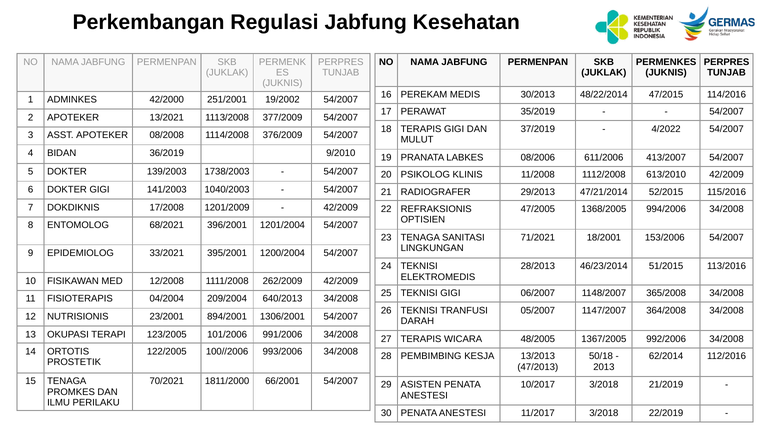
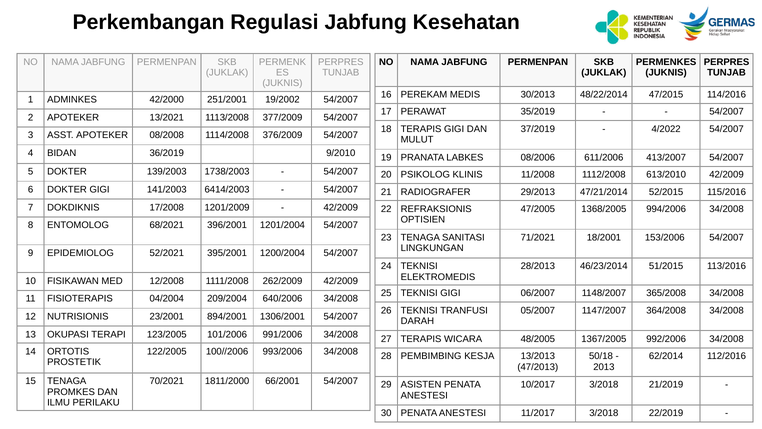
1040/2003: 1040/2003 -> 6414/2003
33/2021: 33/2021 -> 52/2021
640/2013: 640/2013 -> 640/2006
